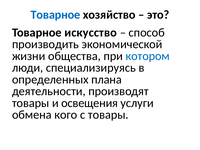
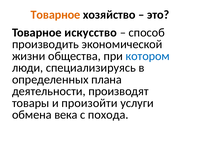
Товарное at (55, 15) colour: blue -> orange
освещения: освещения -> произойти
кого: кого -> века
с товары: товары -> похода
